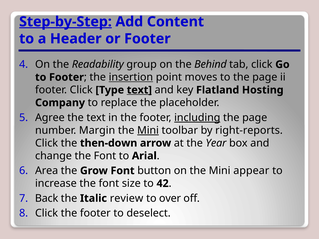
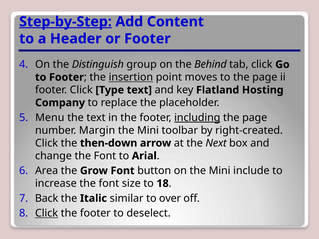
Readability: Readability -> Distinguish
text at (139, 90) underline: present -> none
Agree: Agree -> Menu
Mini at (148, 130) underline: present -> none
right-reports: right-reports -> right-created
Year: Year -> Next
appear: appear -> include
42: 42 -> 18
review: review -> similar
Click at (47, 213) underline: none -> present
